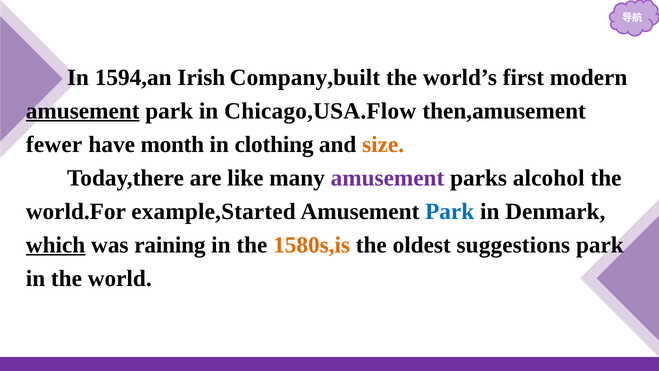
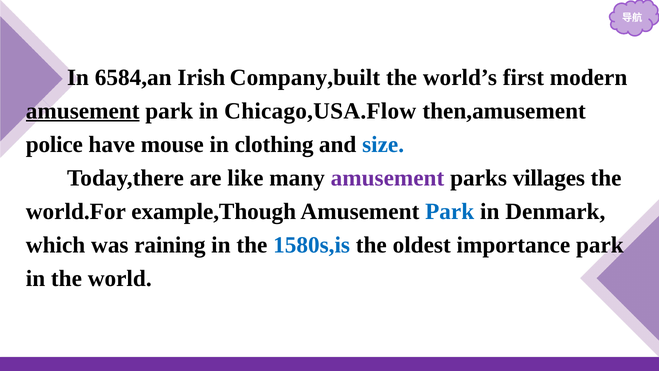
1594,an: 1594,an -> 6584,an
fewer: fewer -> police
month: month -> mouse
size colour: orange -> blue
alcohol: alcohol -> villages
example,Started: example,Started -> example,Though
which underline: present -> none
1580s,is colour: orange -> blue
suggestions: suggestions -> importance
